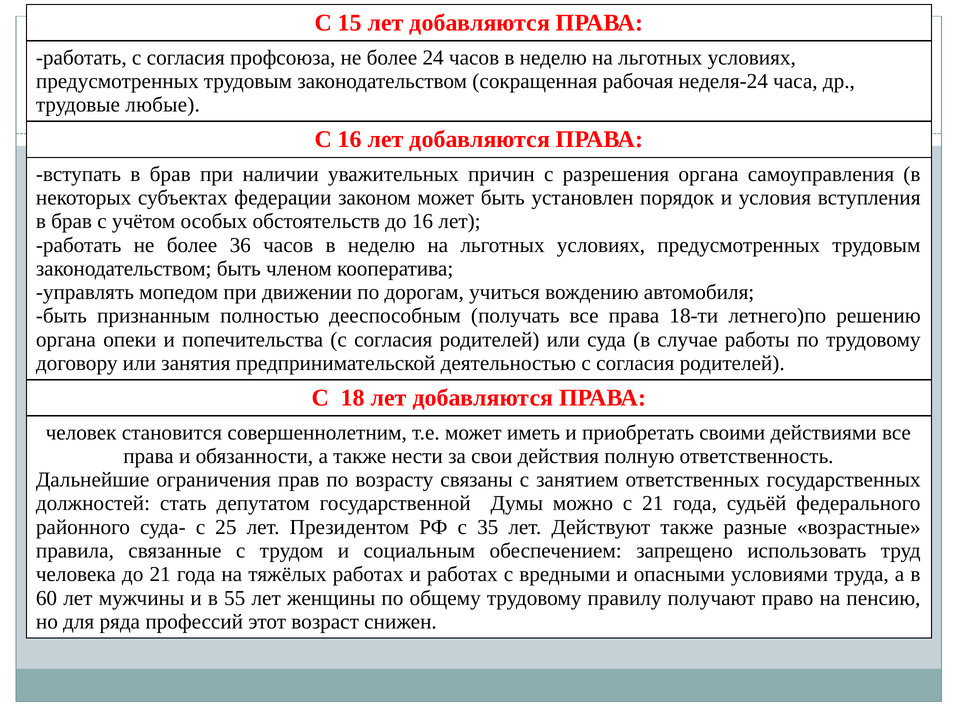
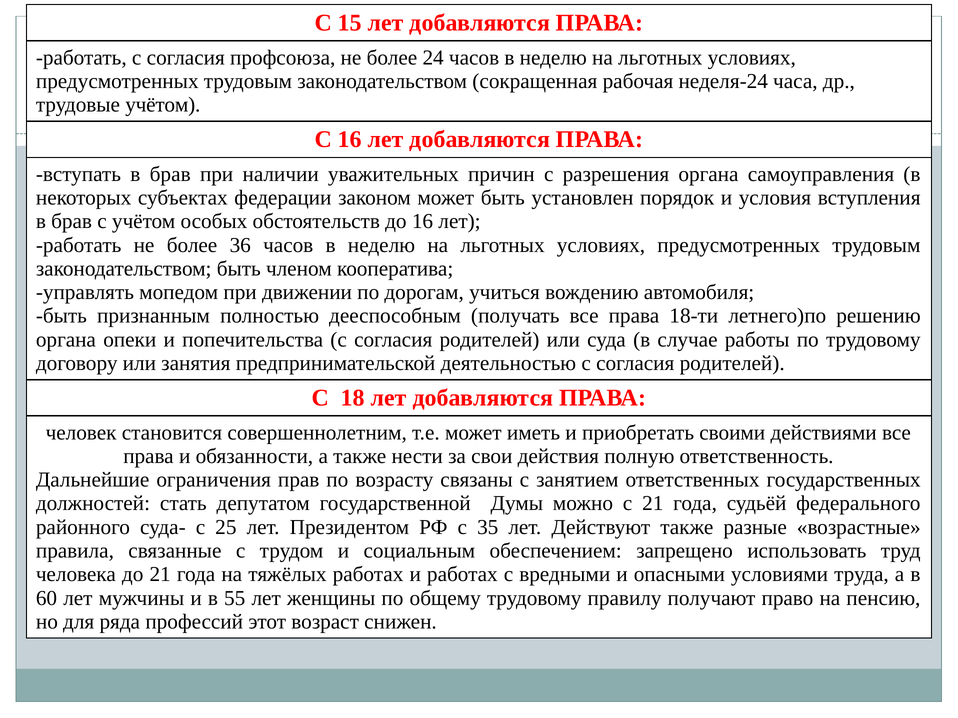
трудовые любые: любые -> учётом
